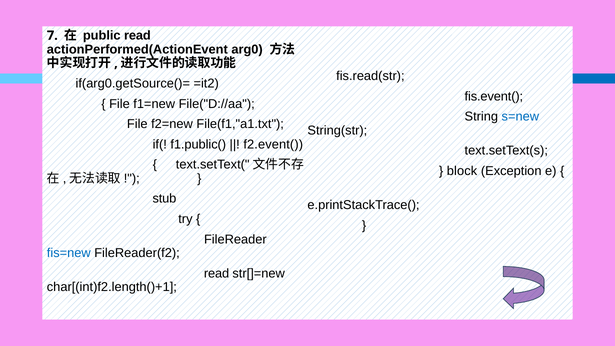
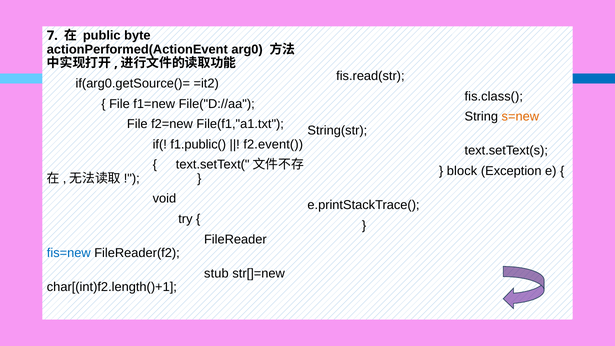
public read: read -> byte
fis.event(: fis.event( -> fis.class(
s=new colour: blue -> orange
stub: stub -> void
read at (217, 273): read -> stub
